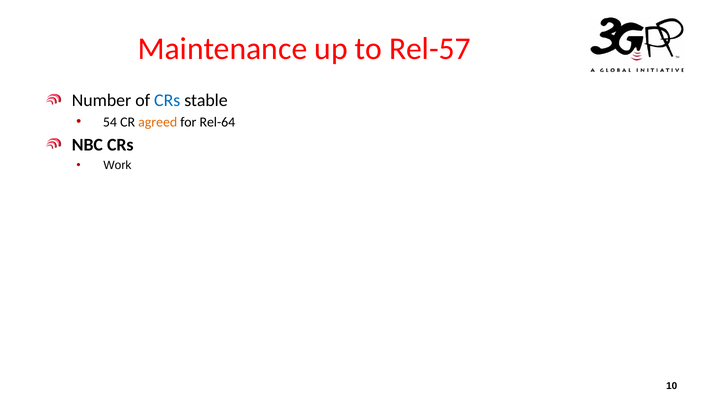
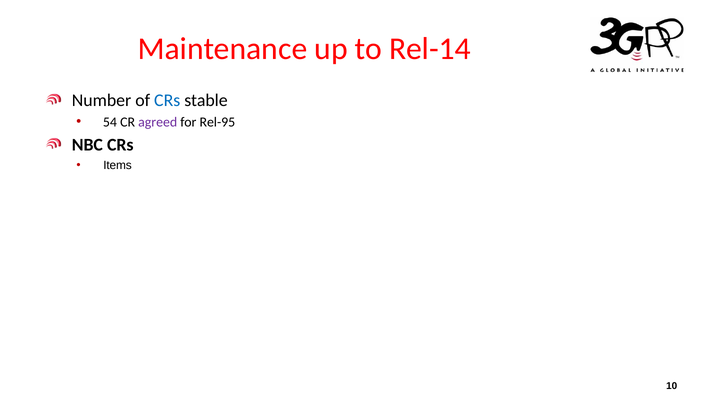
Rel-57: Rel-57 -> Rel-14
agreed colour: orange -> purple
Rel-64: Rel-64 -> Rel-95
Work: Work -> Items
